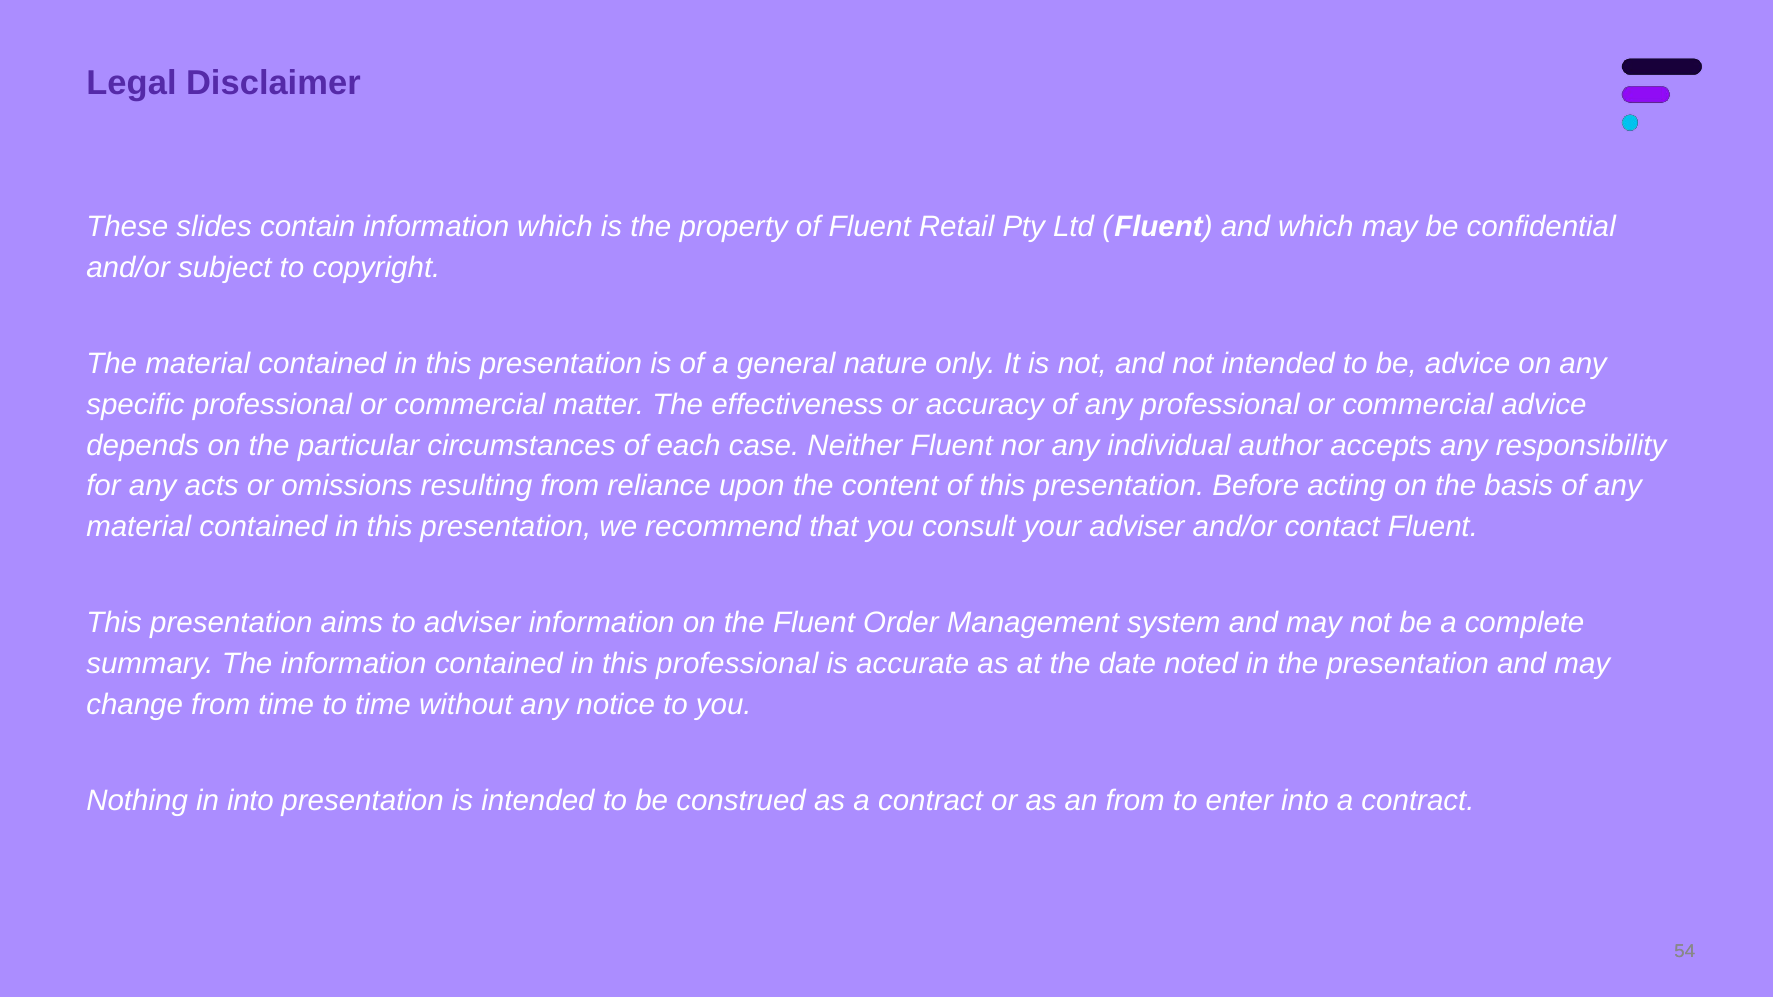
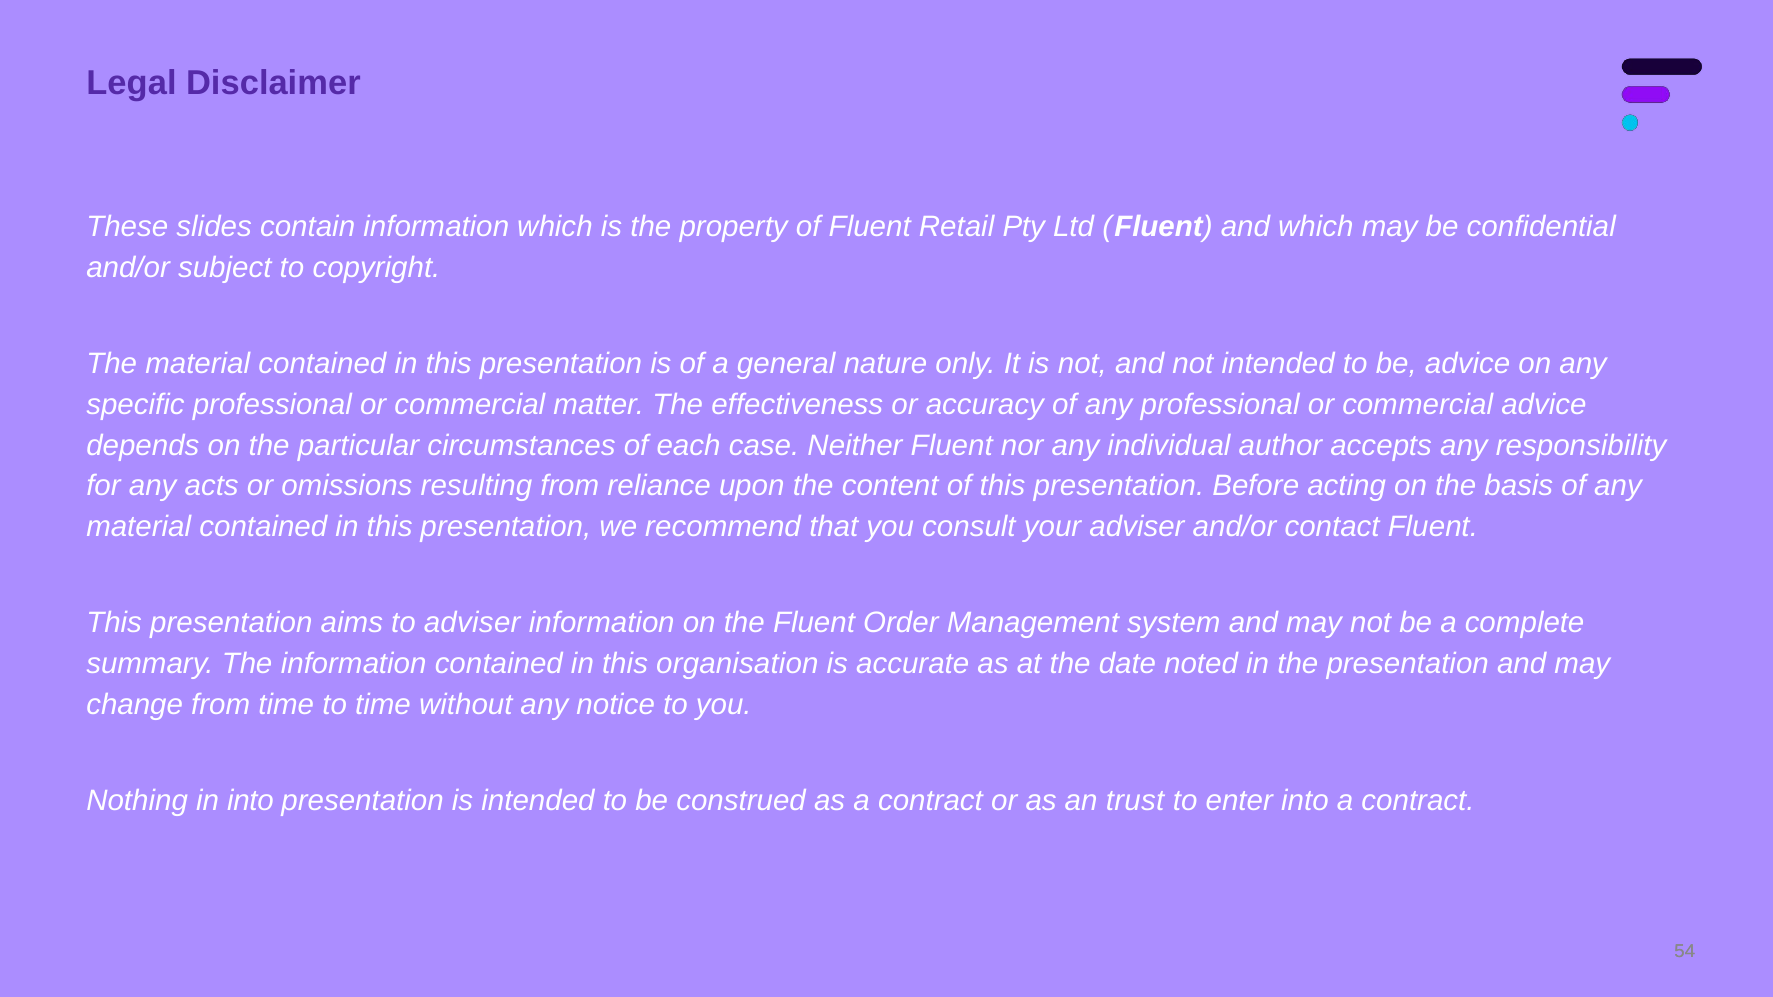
this professional: professional -> organisation
an from: from -> trust
